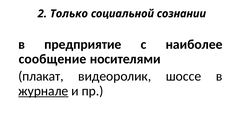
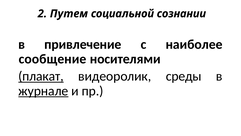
Только: Только -> Путем
предприятие: предприятие -> привлечение
плакат underline: none -> present
шоссе: шоссе -> среды
